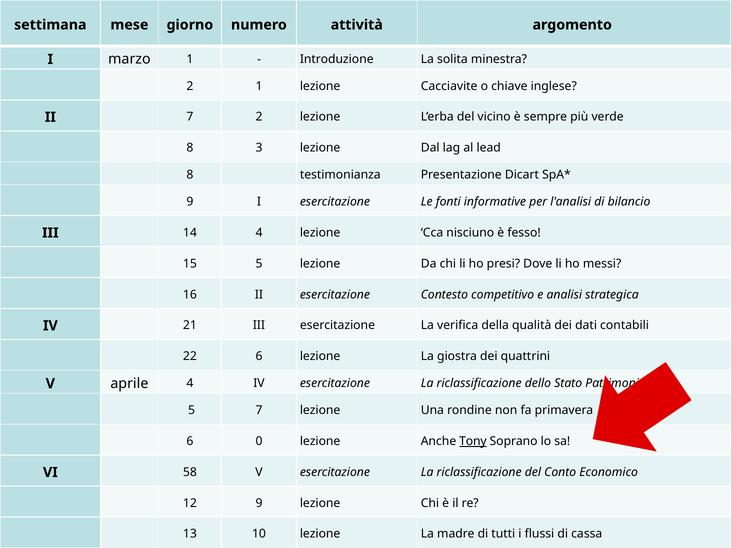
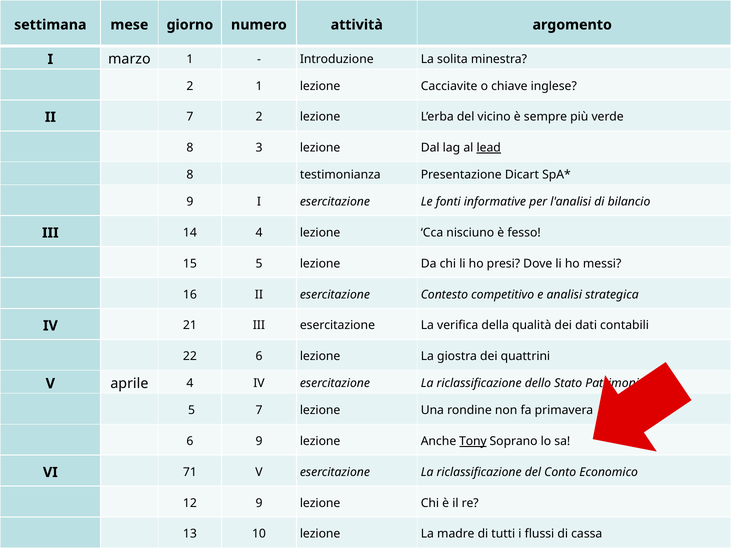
lead underline: none -> present
6 0: 0 -> 9
58: 58 -> 71
